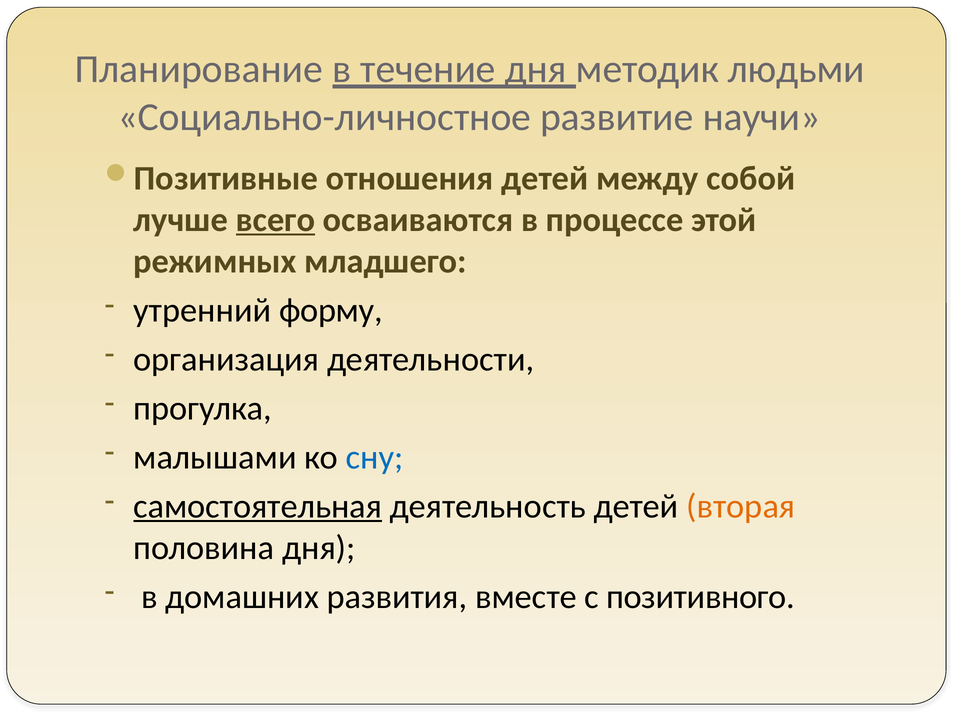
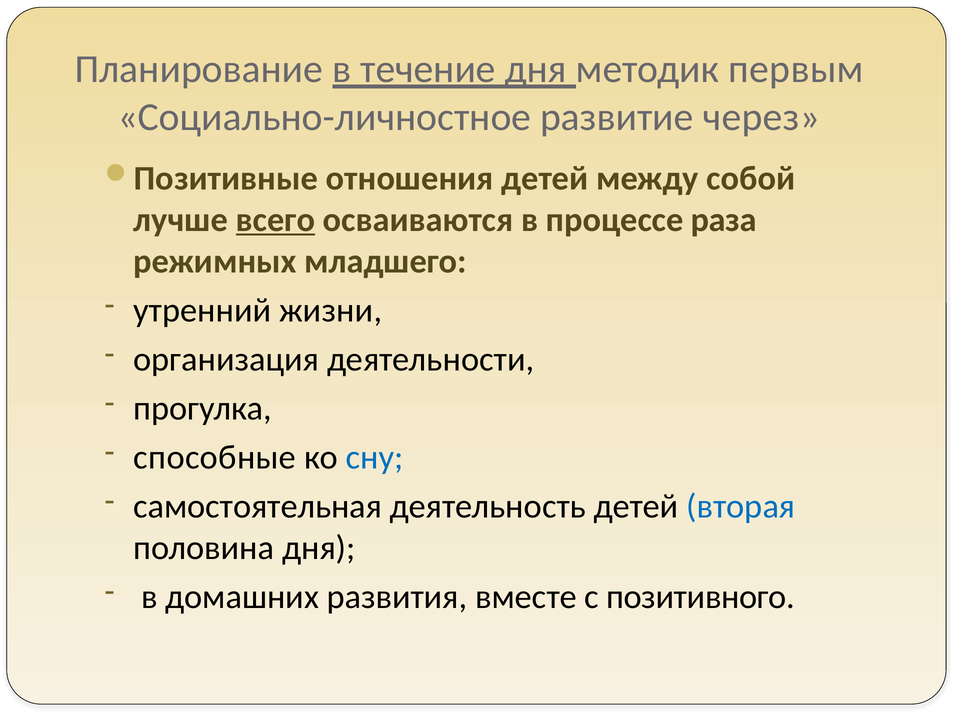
людьми: людьми -> первым
научи: научи -> через
этой: этой -> раза
форму: форму -> жизни
малышами: малышами -> способные
самостоятельная underline: present -> none
вторая colour: orange -> blue
